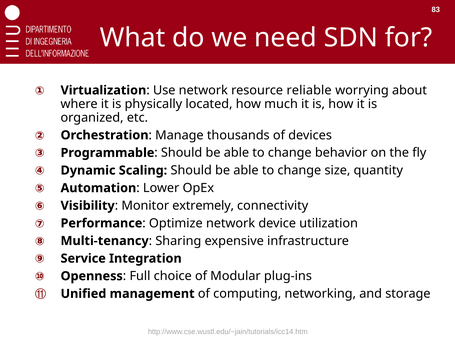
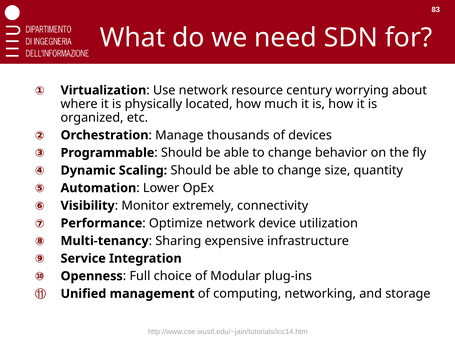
reliable: reliable -> century
